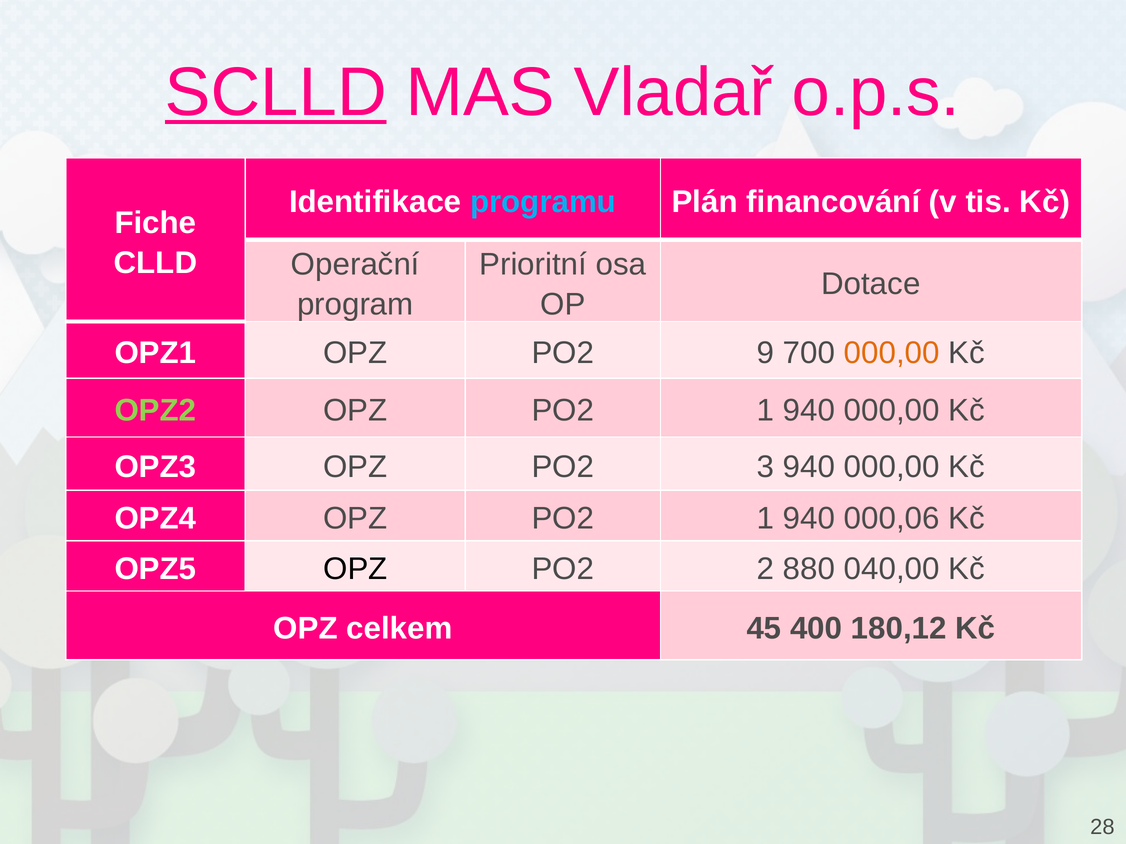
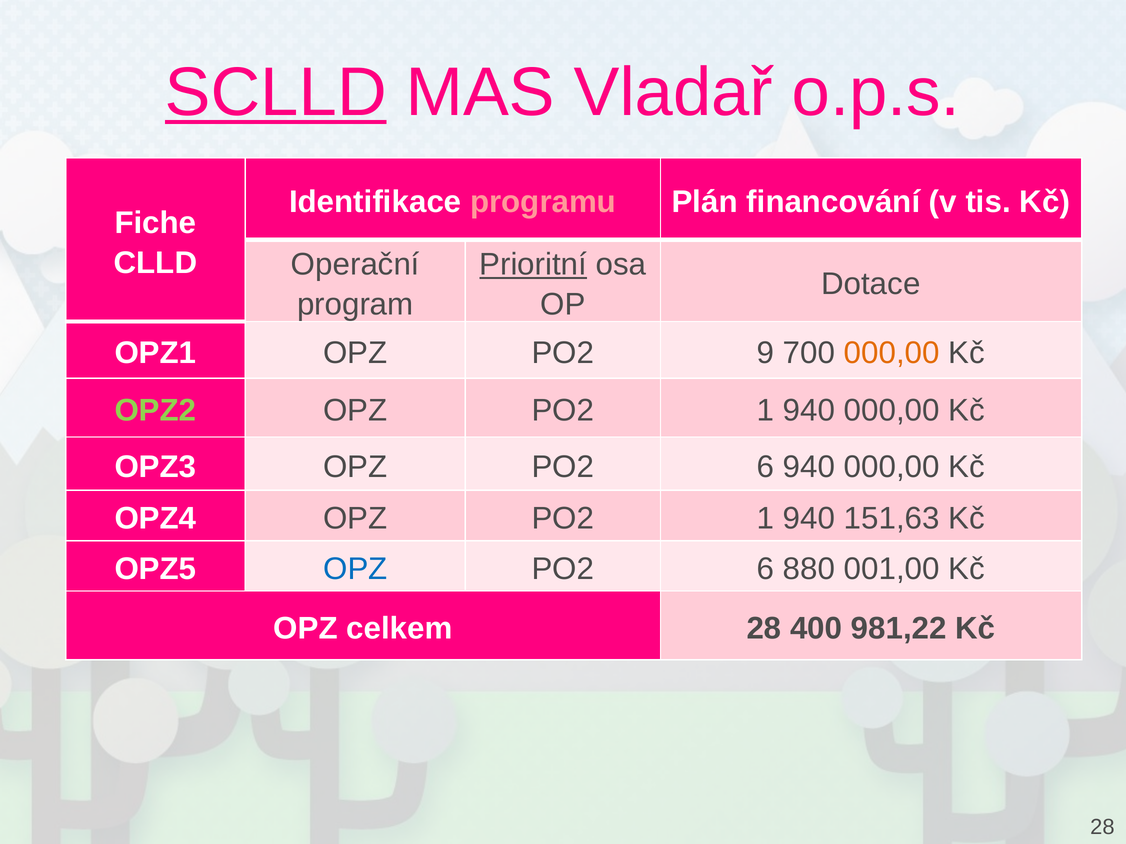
programu colour: light blue -> pink
Prioritní underline: none -> present
OPZ3 OPZ PO2 3: 3 -> 6
000,06: 000,06 -> 151,63
OPZ at (355, 569) colour: black -> blue
2 at (766, 569): 2 -> 6
040,00: 040,00 -> 001,00
celkem 45: 45 -> 28
180,12: 180,12 -> 981,22
